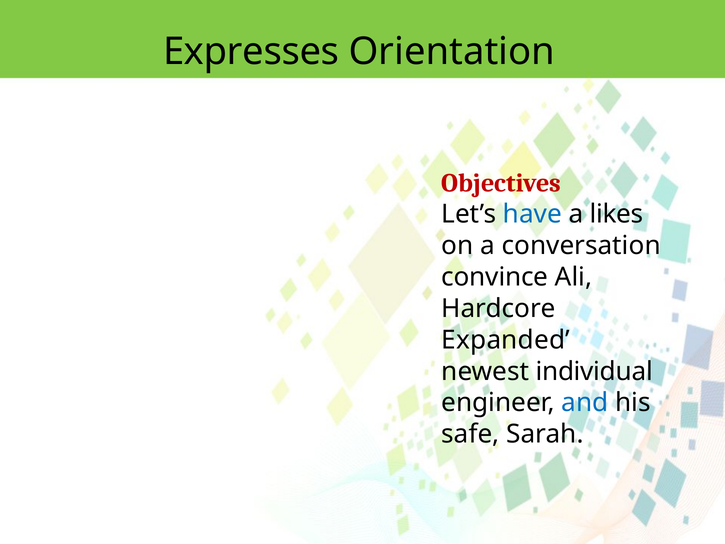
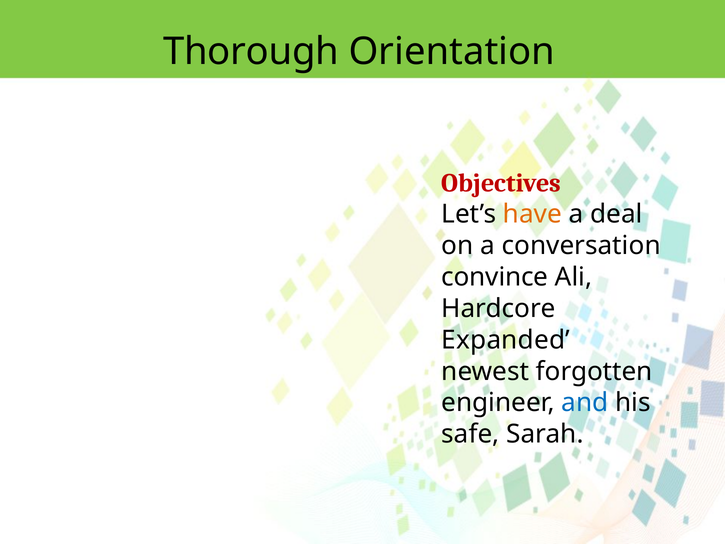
Expresses: Expresses -> Thorough
have colour: blue -> orange
likes: likes -> deal
individual: individual -> forgotten
